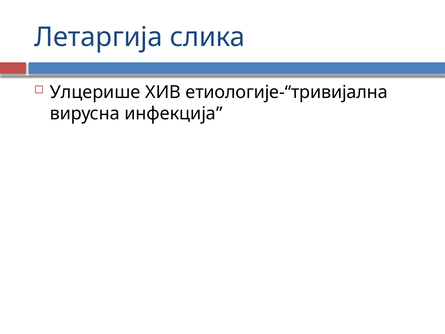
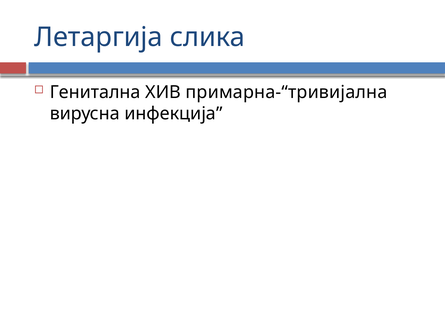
Улцерише: Улцерише -> Генитална
етиологије-“тривијална: етиологије-“тривијална -> примарна-“тривијална
